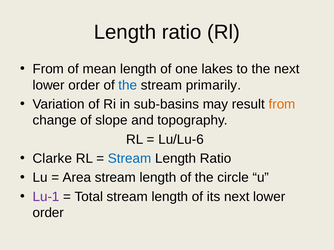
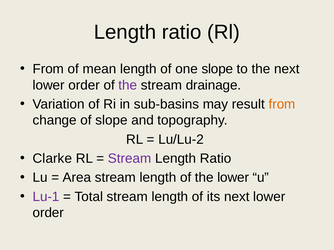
one lakes: lakes -> slope
the at (128, 85) colour: blue -> purple
primarily: primarily -> drainage
Lu/Lu-6: Lu/Lu-6 -> Lu/Lu-2
Stream at (130, 159) colour: blue -> purple
the circle: circle -> lower
